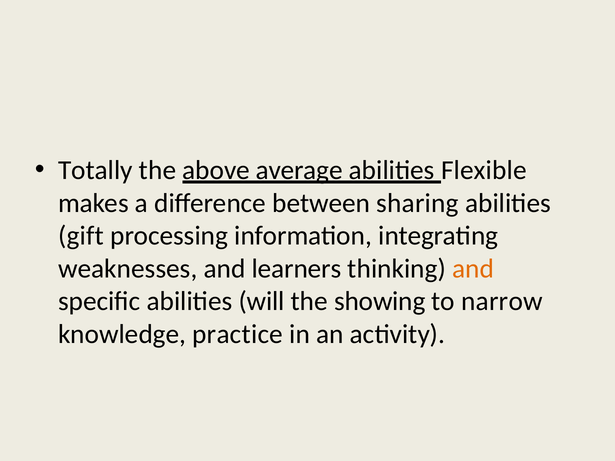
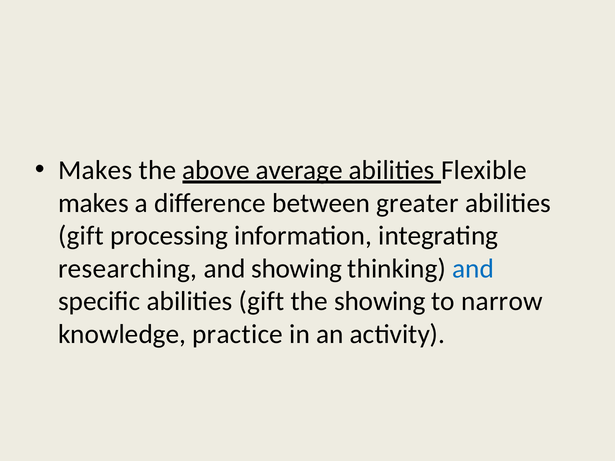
Totally at (95, 170): Totally -> Makes
sharing: sharing -> greater
weaknesses: weaknesses -> researching
and learners: learners -> showing
and at (473, 269) colour: orange -> blue
specific abilities will: will -> gift
